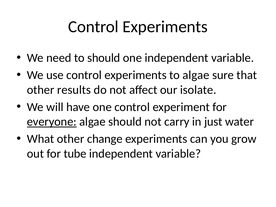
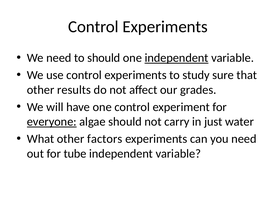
independent at (177, 58) underline: none -> present
to algae: algae -> study
isolate: isolate -> grades
change: change -> factors
you grow: grow -> need
